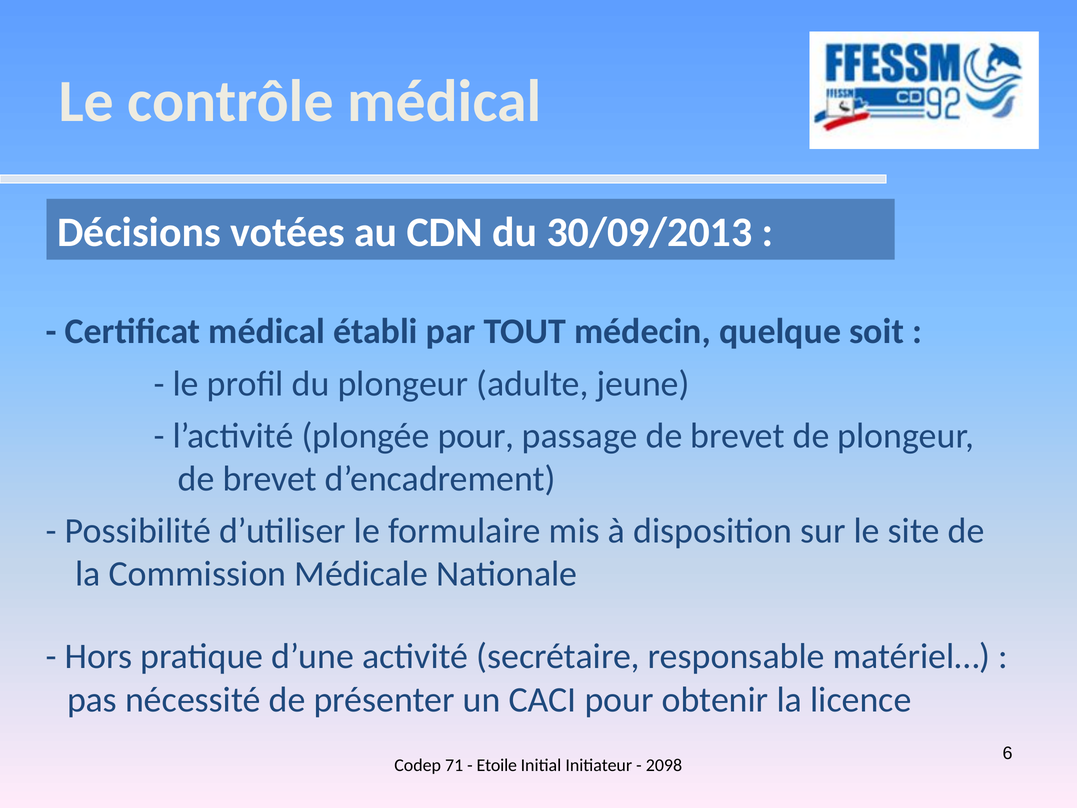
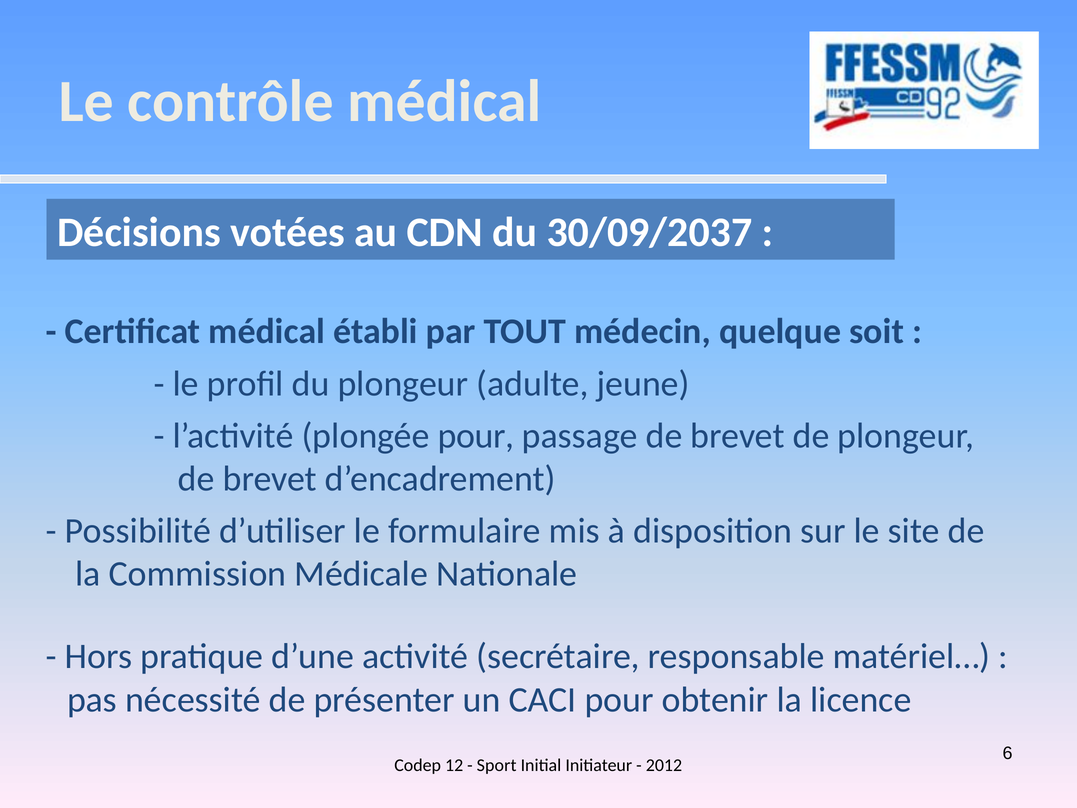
30/09/2013: 30/09/2013 -> 30/09/2037
71: 71 -> 12
Etoile: Etoile -> Sport
2098: 2098 -> 2012
